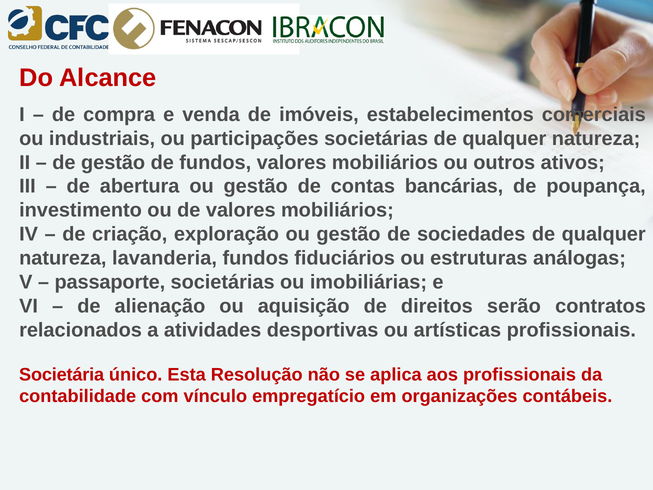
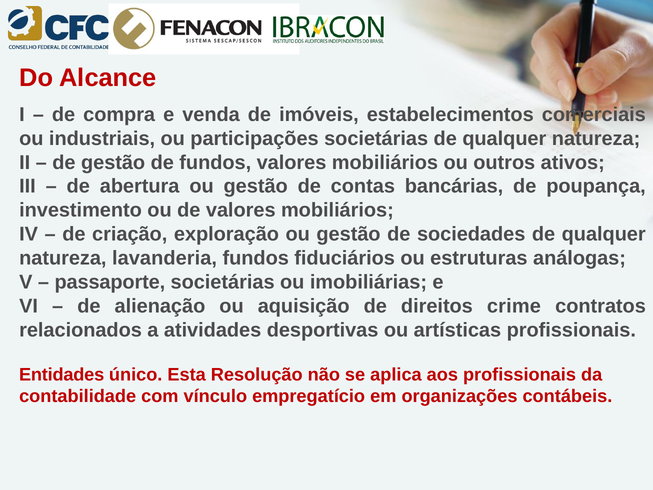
serão: serão -> crime
Societária: Societária -> Entidades
